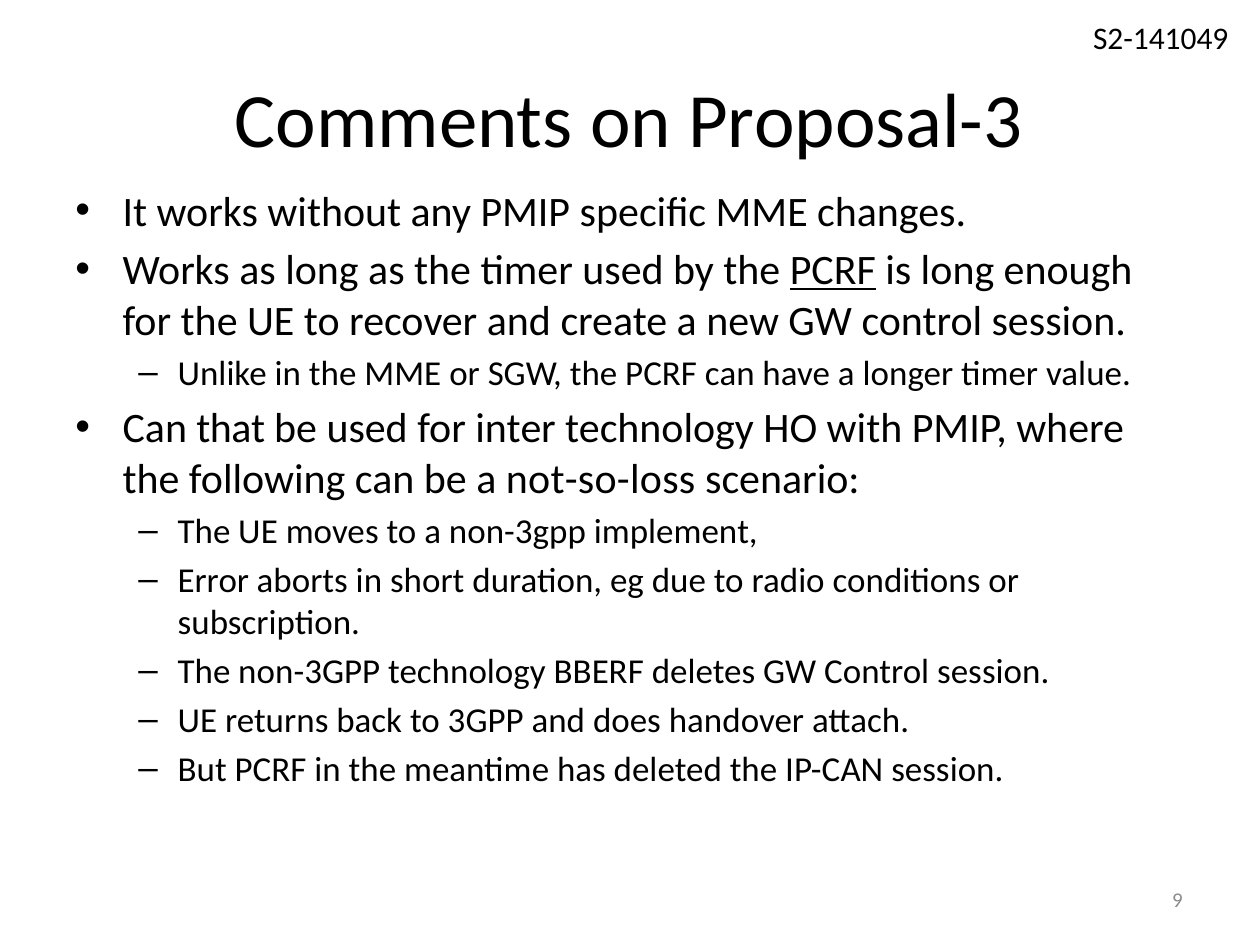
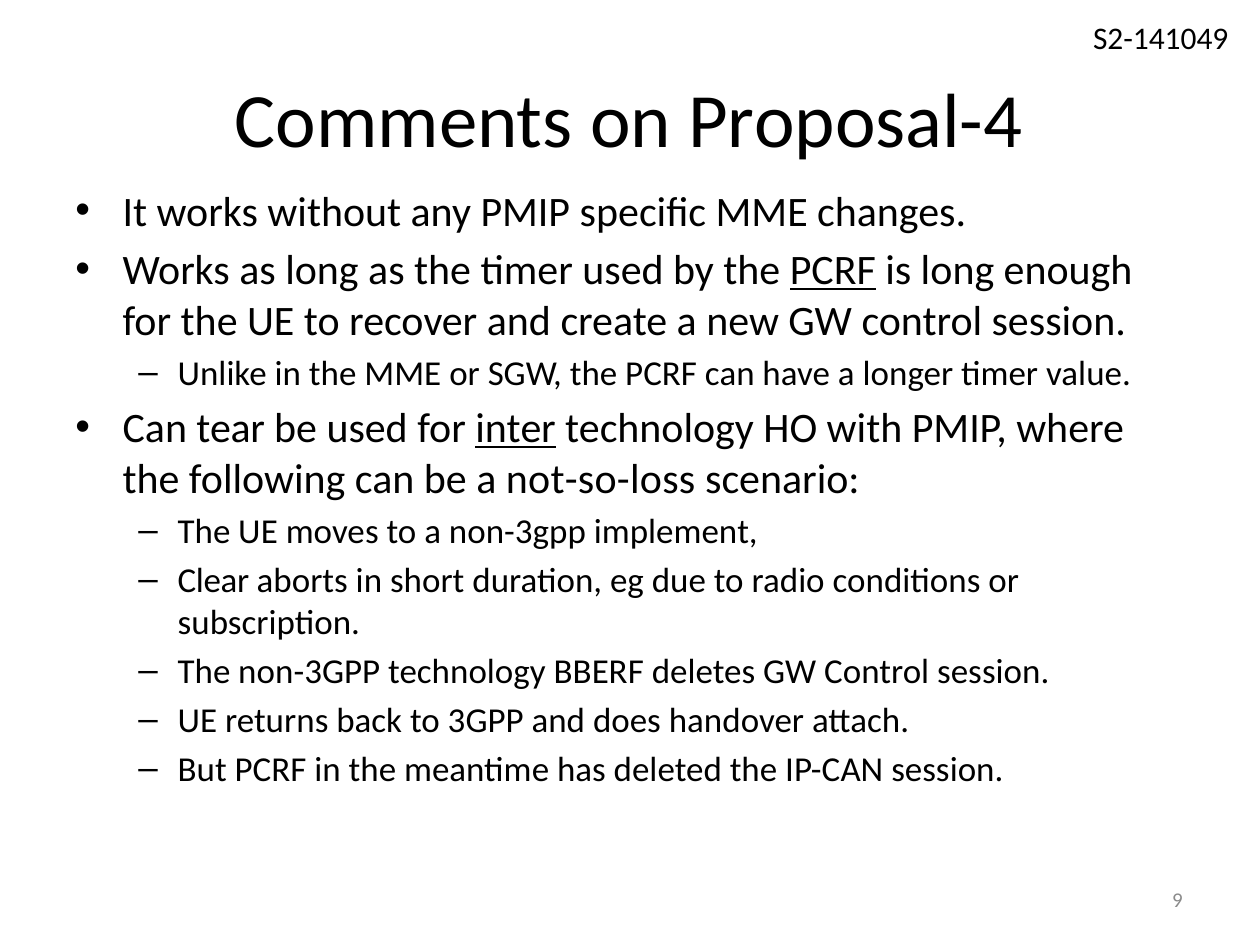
Proposal-3: Proposal-3 -> Proposal-4
that: that -> tear
inter underline: none -> present
Error: Error -> Clear
